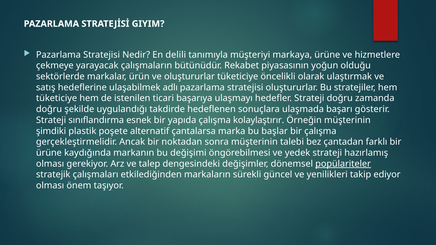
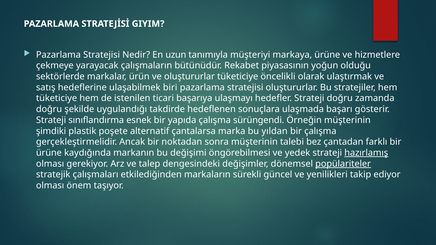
delili: delili -> uzun
adlı: adlı -> biri
kolaylaştırır: kolaylaştırır -> sürüngendi
başlar: başlar -> yıldan
hazırlamış underline: none -> present
